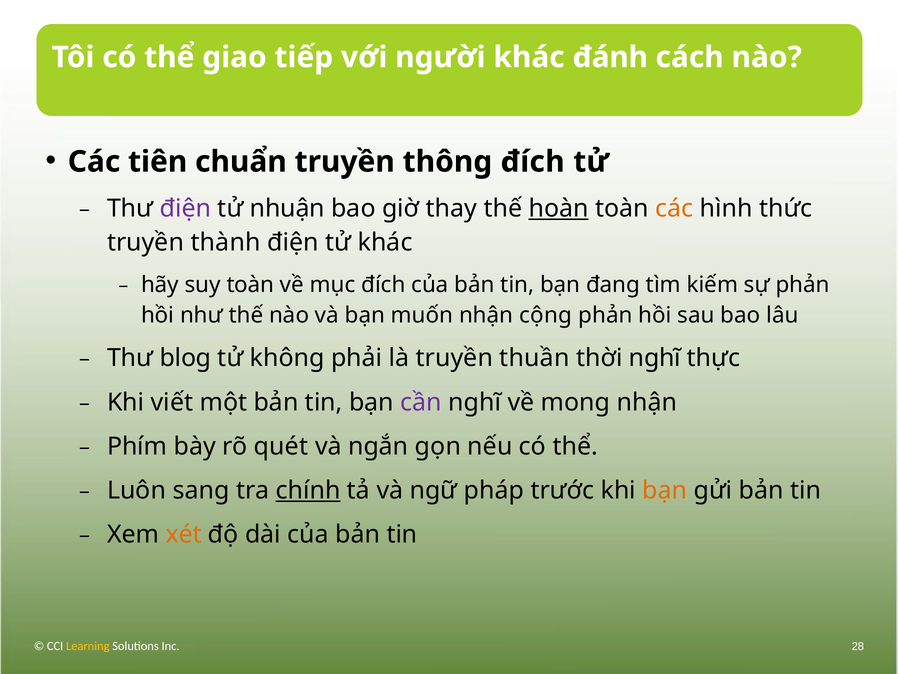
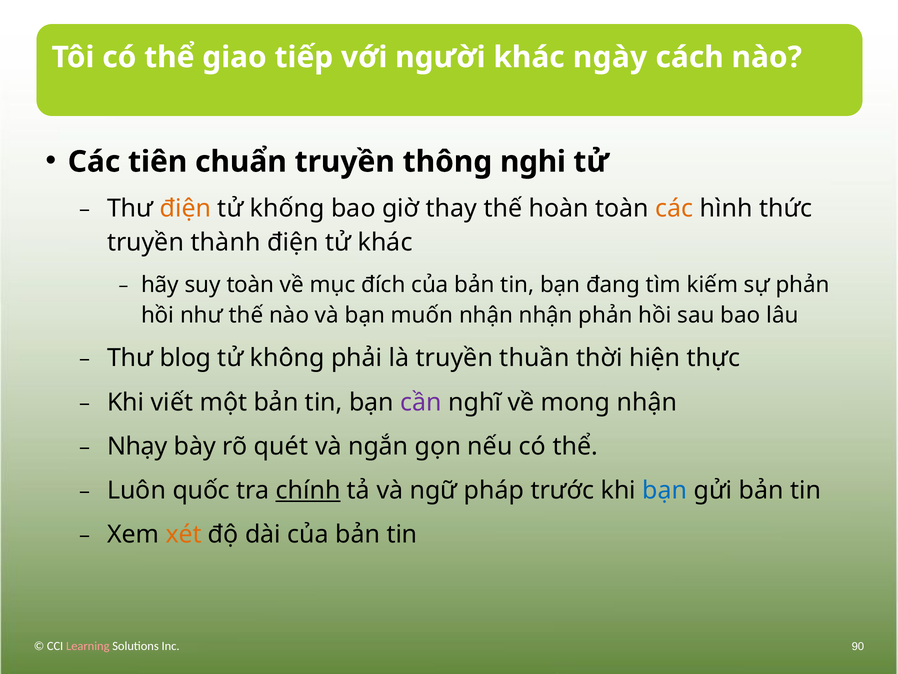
đánh: đánh -> ngày
thông đích: đích -> nghi
điện at (185, 208) colour: purple -> orange
nhuận: nhuận -> khống
hoàn underline: present -> none
nhận cộng: cộng -> nhận
thời nghĩ: nghĩ -> hiện
Phím: Phím -> Nhạy
sang: sang -> quốc
bạn at (665, 490) colour: orange -> blue
Learning colour: yellow -> pink
28: 28 -> 90
